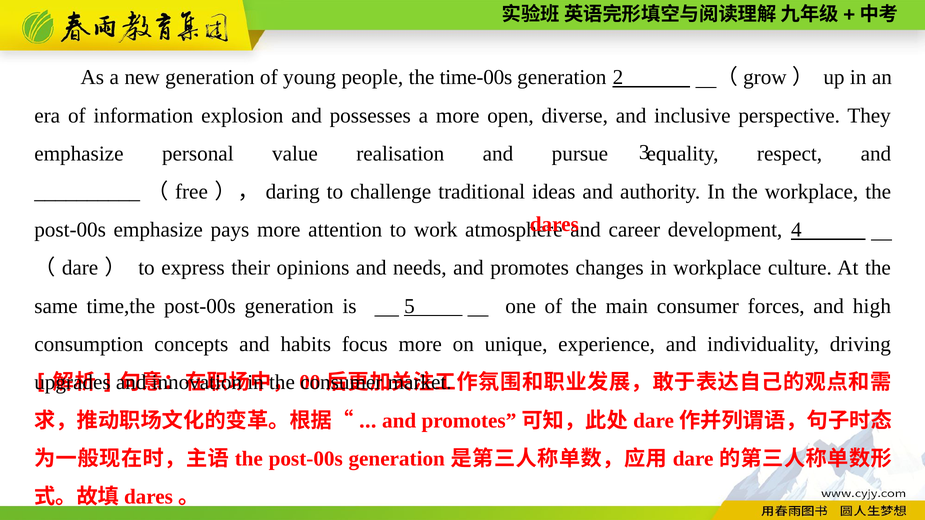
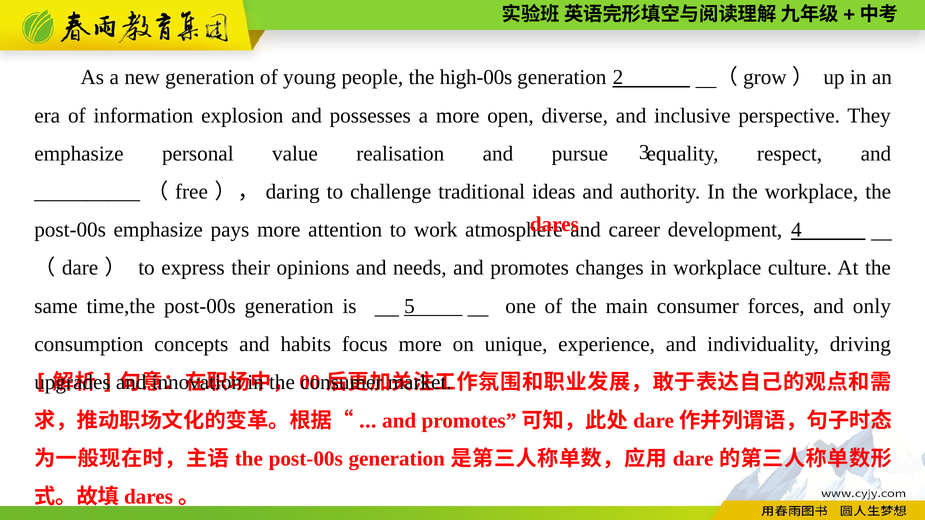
time-00s: time-00s -> high-00s
high: high -> only
